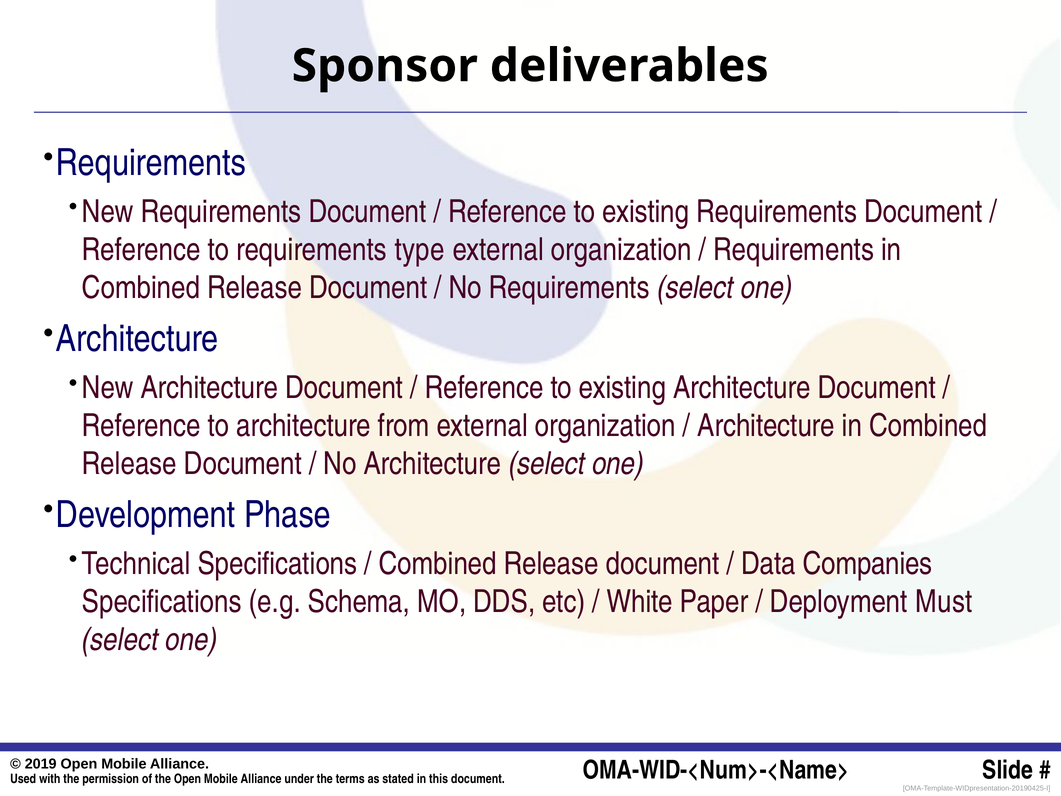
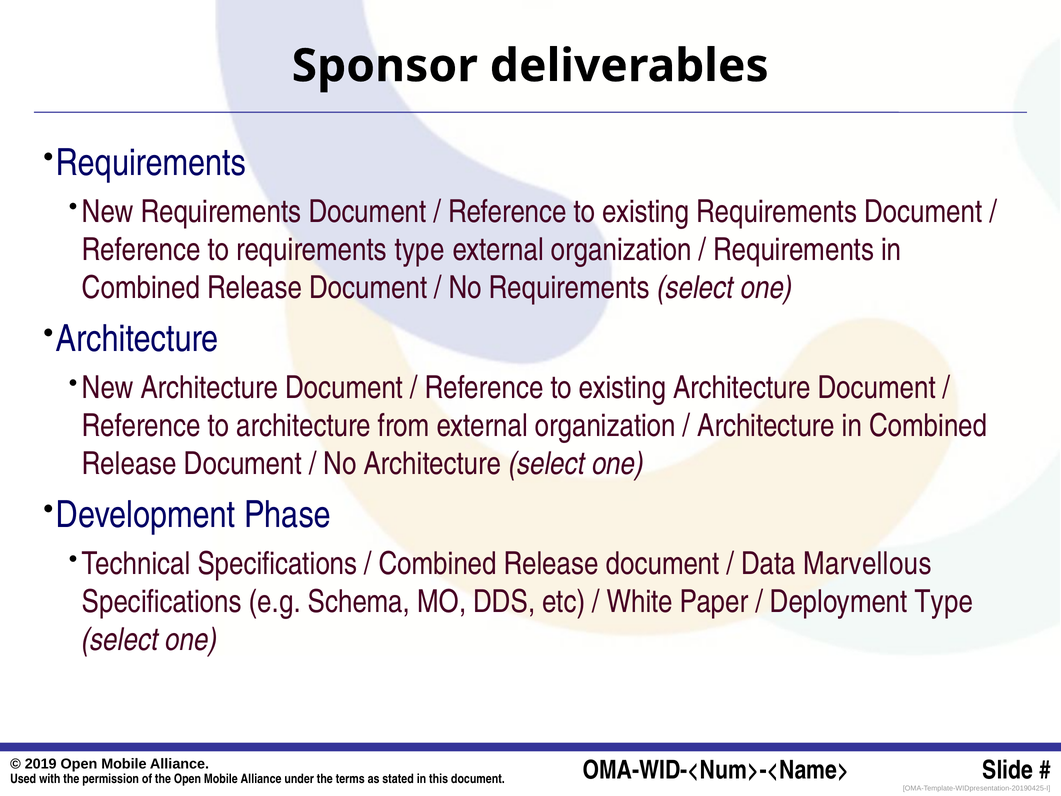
Companies: Companies -> Marvellous
Deployment Must: Must -> Type
